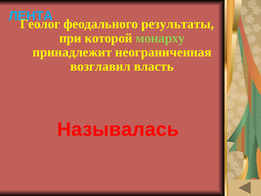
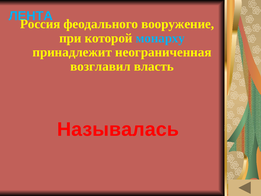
Геолог: Геолог -> Россия
результаты: результаты -> вооружение
монарху colour: light green -> light blue
